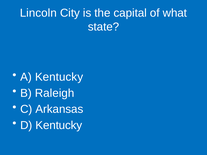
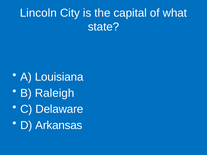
A Kentucky: Kentucky -> Louisiana
Arkansas: Arkansas -> Delaware
D Kentucky: Kentucky -> Arkansas
